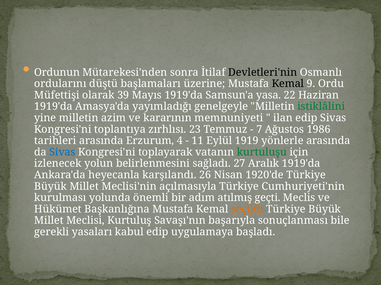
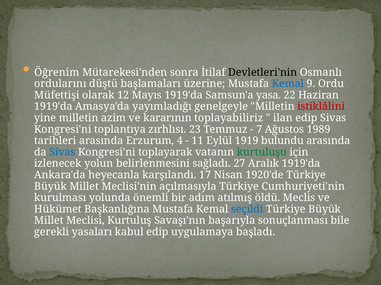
Ordunun: Ordunun -> Öğrenim
Kemal at (288, 84) colour: black -> blue
39: 39 -> 12
istiklâlini colour: green -> red
memnuniyeti: memnuniyeti -> toplayabiliriz
1986: 1986 -> 1989
yönlerle: yönlerle -> bulundu
26: 26 -> 17
geçti: geçti -> öldü
seçildi colour: orange -> blue
